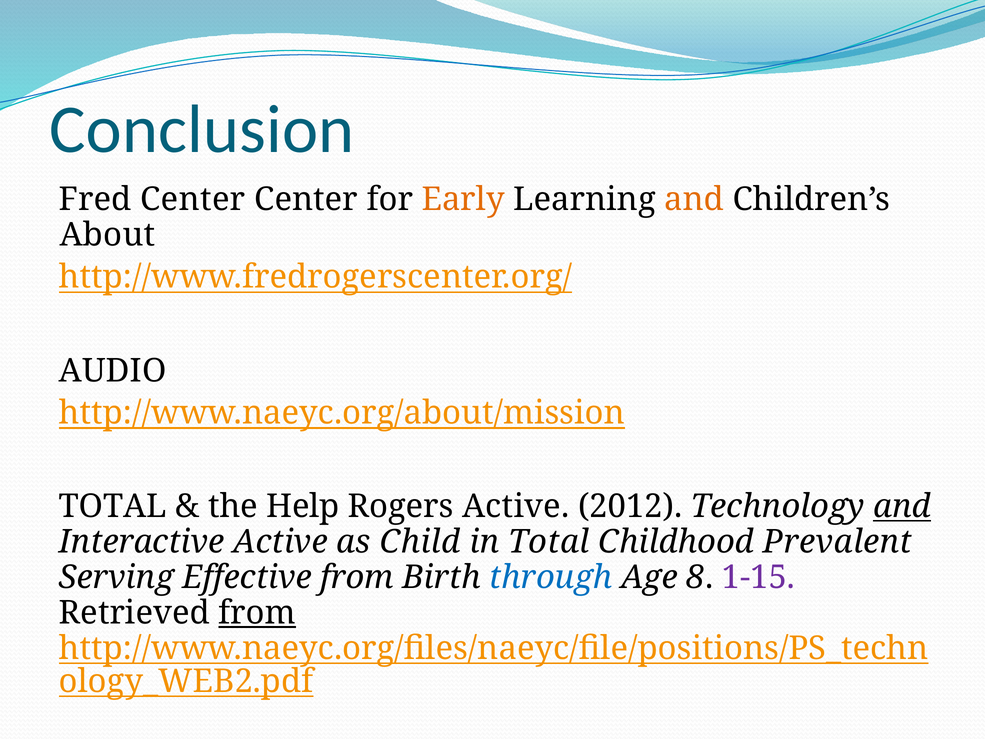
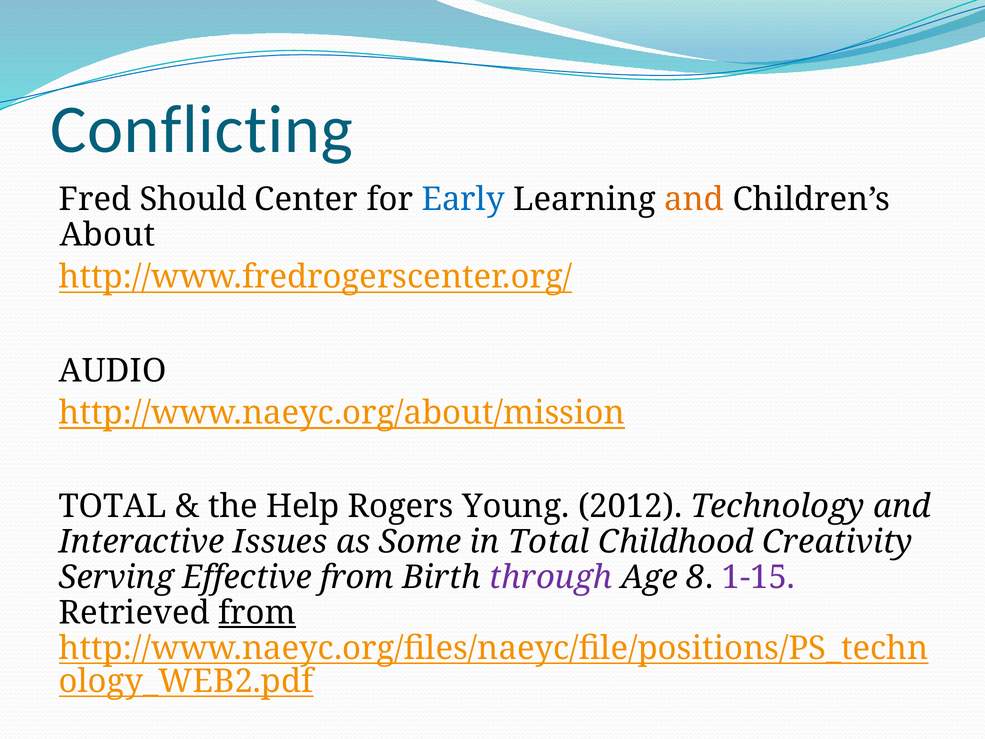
Conclusion: Conclusion -> Conflicting
Fred Center: Center -> Should
Early colour: orange -> blue
Rogers Active: Active -> Young
and at (902, 506) underline: present -> none
Interactive Active: Active -> Issues
Child: Child -> Some
Prevalent: Prevalent -> Creativity
through colour: blue -> purple
